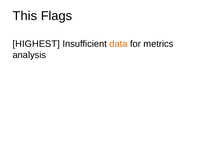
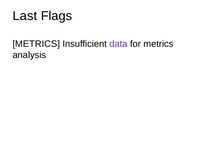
This: This -> Last
HIGHEST at (36, 44): HIGHEST -> METRICS
data colour: orange -> purple
